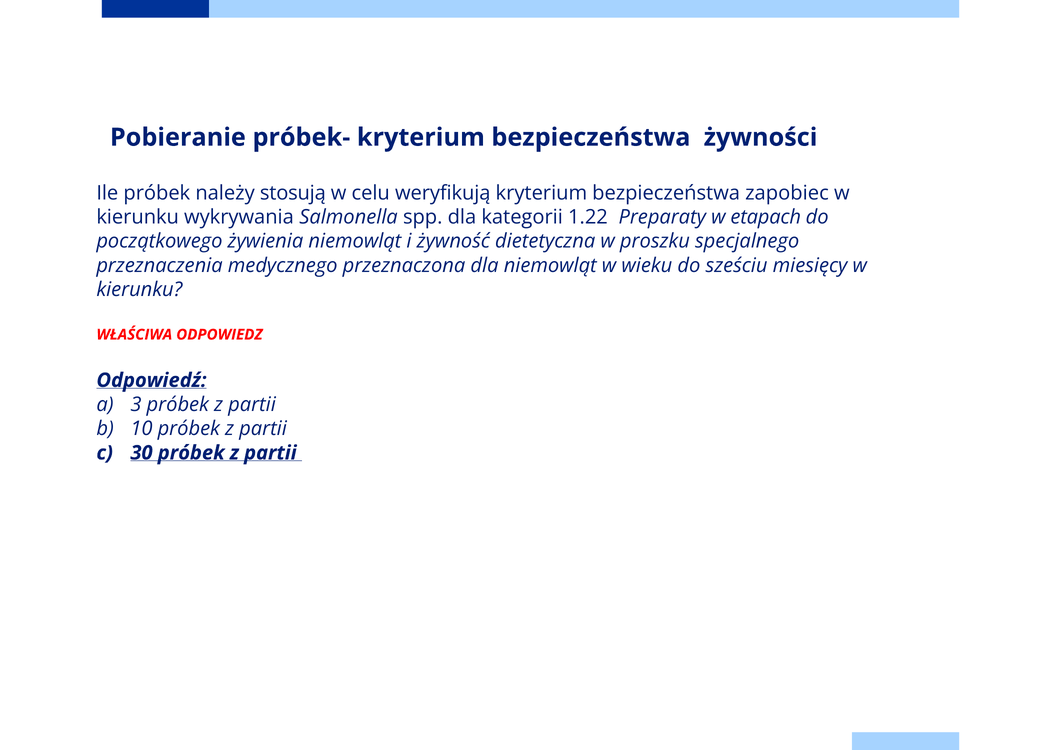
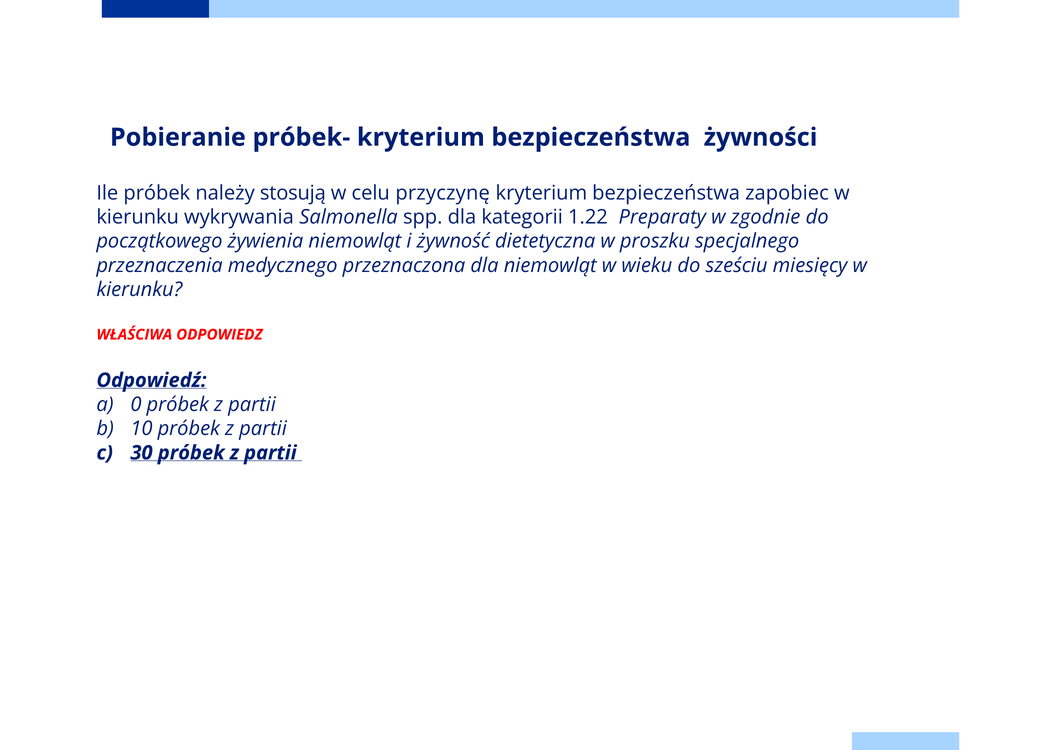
weryfikują: weryfikują -> przyczynę
etapach: etapach -> zgodnie
3: 3 -> 0
